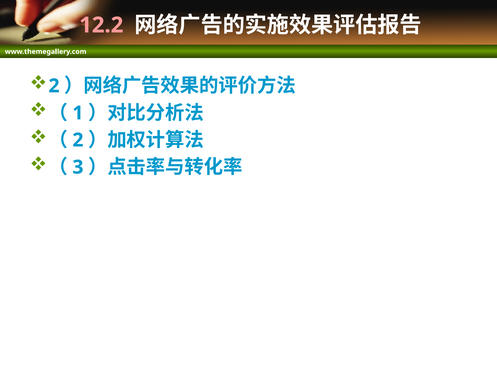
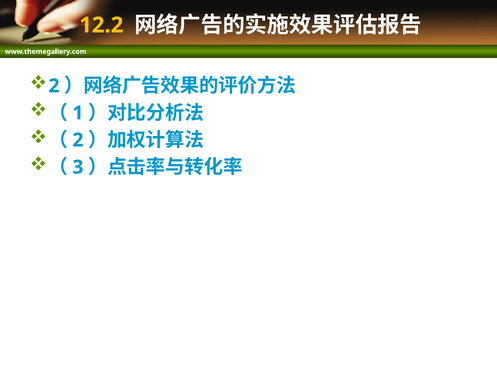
12.2 colour: pink -> yellow
